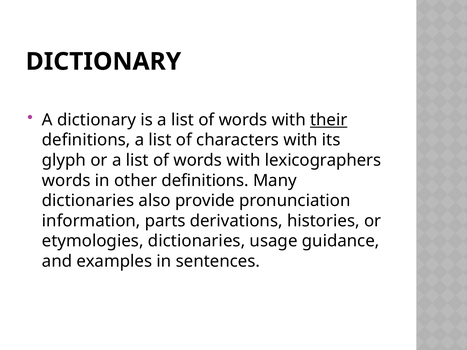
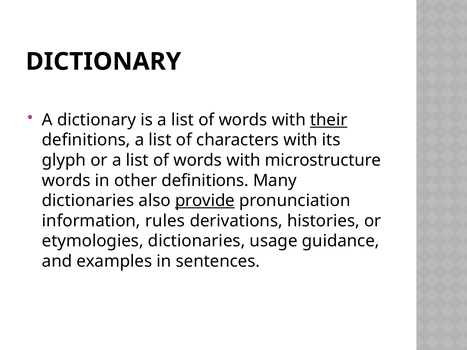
lexicographers: lexicographers -> microstructure
provide underline: none -> present
parts: parts -> rules
